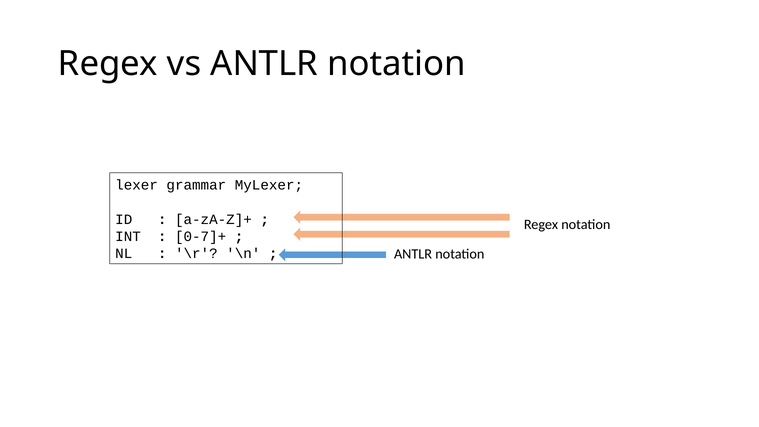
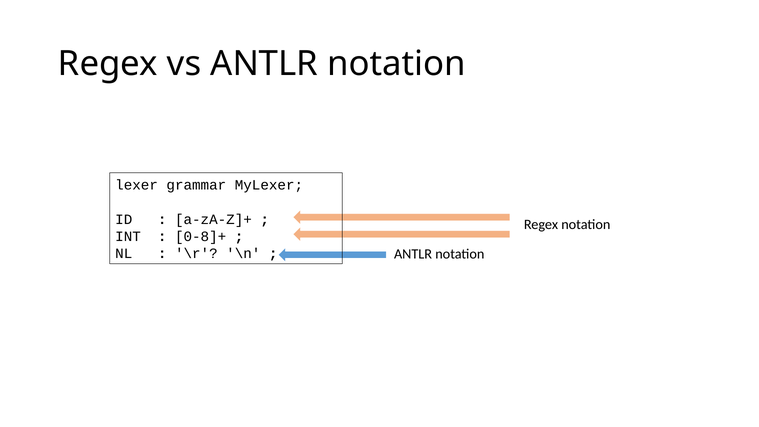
0-7]+: 0-7]+ -> 0-8]+
